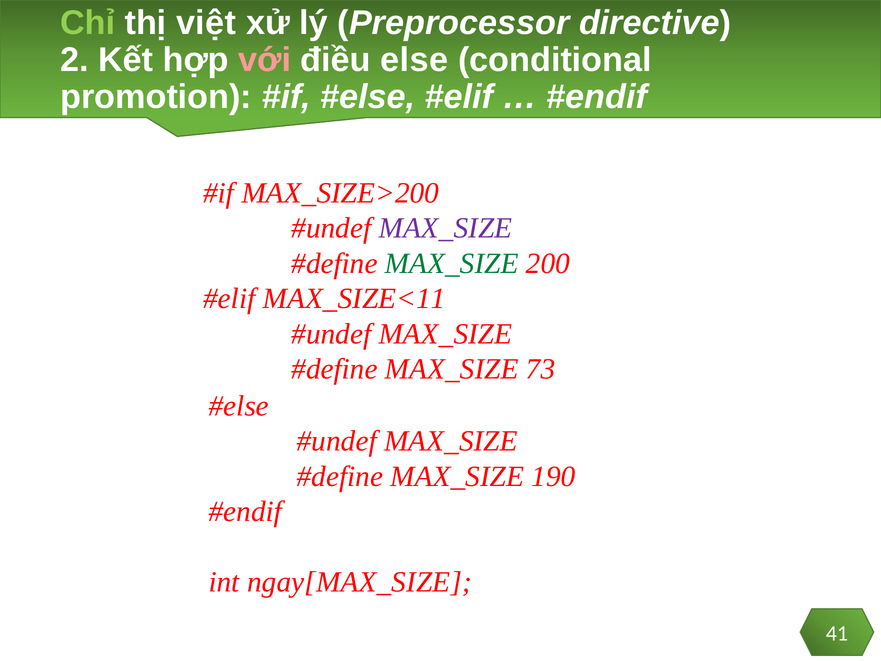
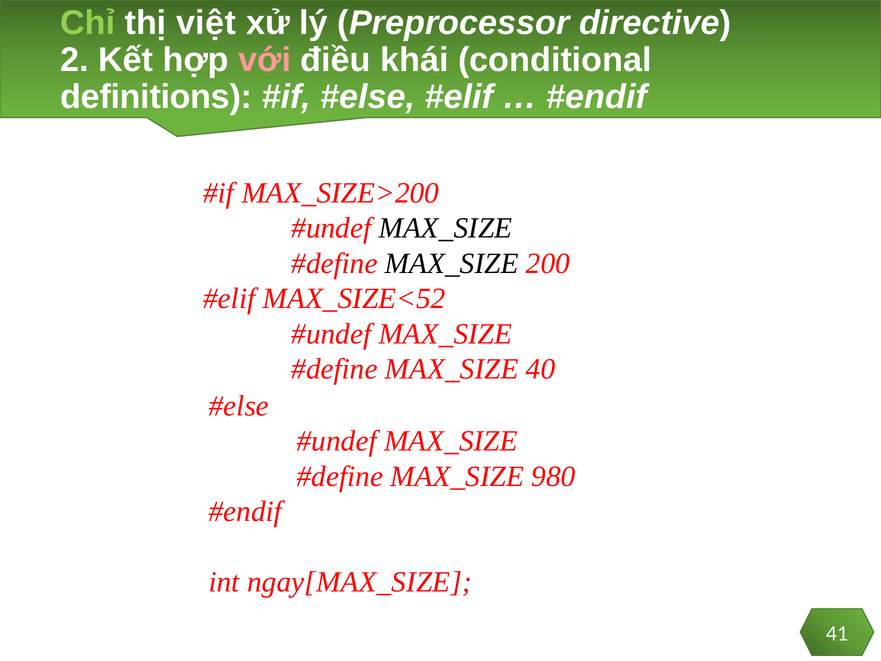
else: else -> khái
promotion: promotion -> definitions
MAX_SIZE at (445, 228) colour: purple -> black
MAX_SIZE at (452, 263) colour: green -> black
MAX_SIZE<11: MAX_SIZE<11 -> MAX_SIZE<52
73: 73 -> 40
190: 190 -> 980
